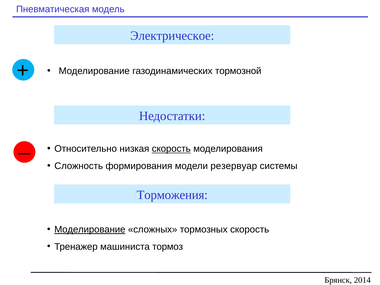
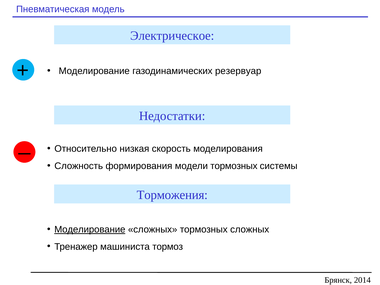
тормозной: тормозной -> резервуар
скорость at (171, 149) underline: present -> none
модели резервуар: резервуар -> тормозных
тормозных скорость: скорость -> сложных
